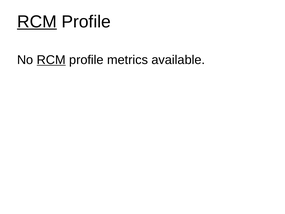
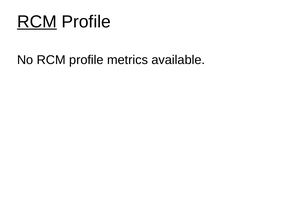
RCM at (51, 60) underline: present -> none
